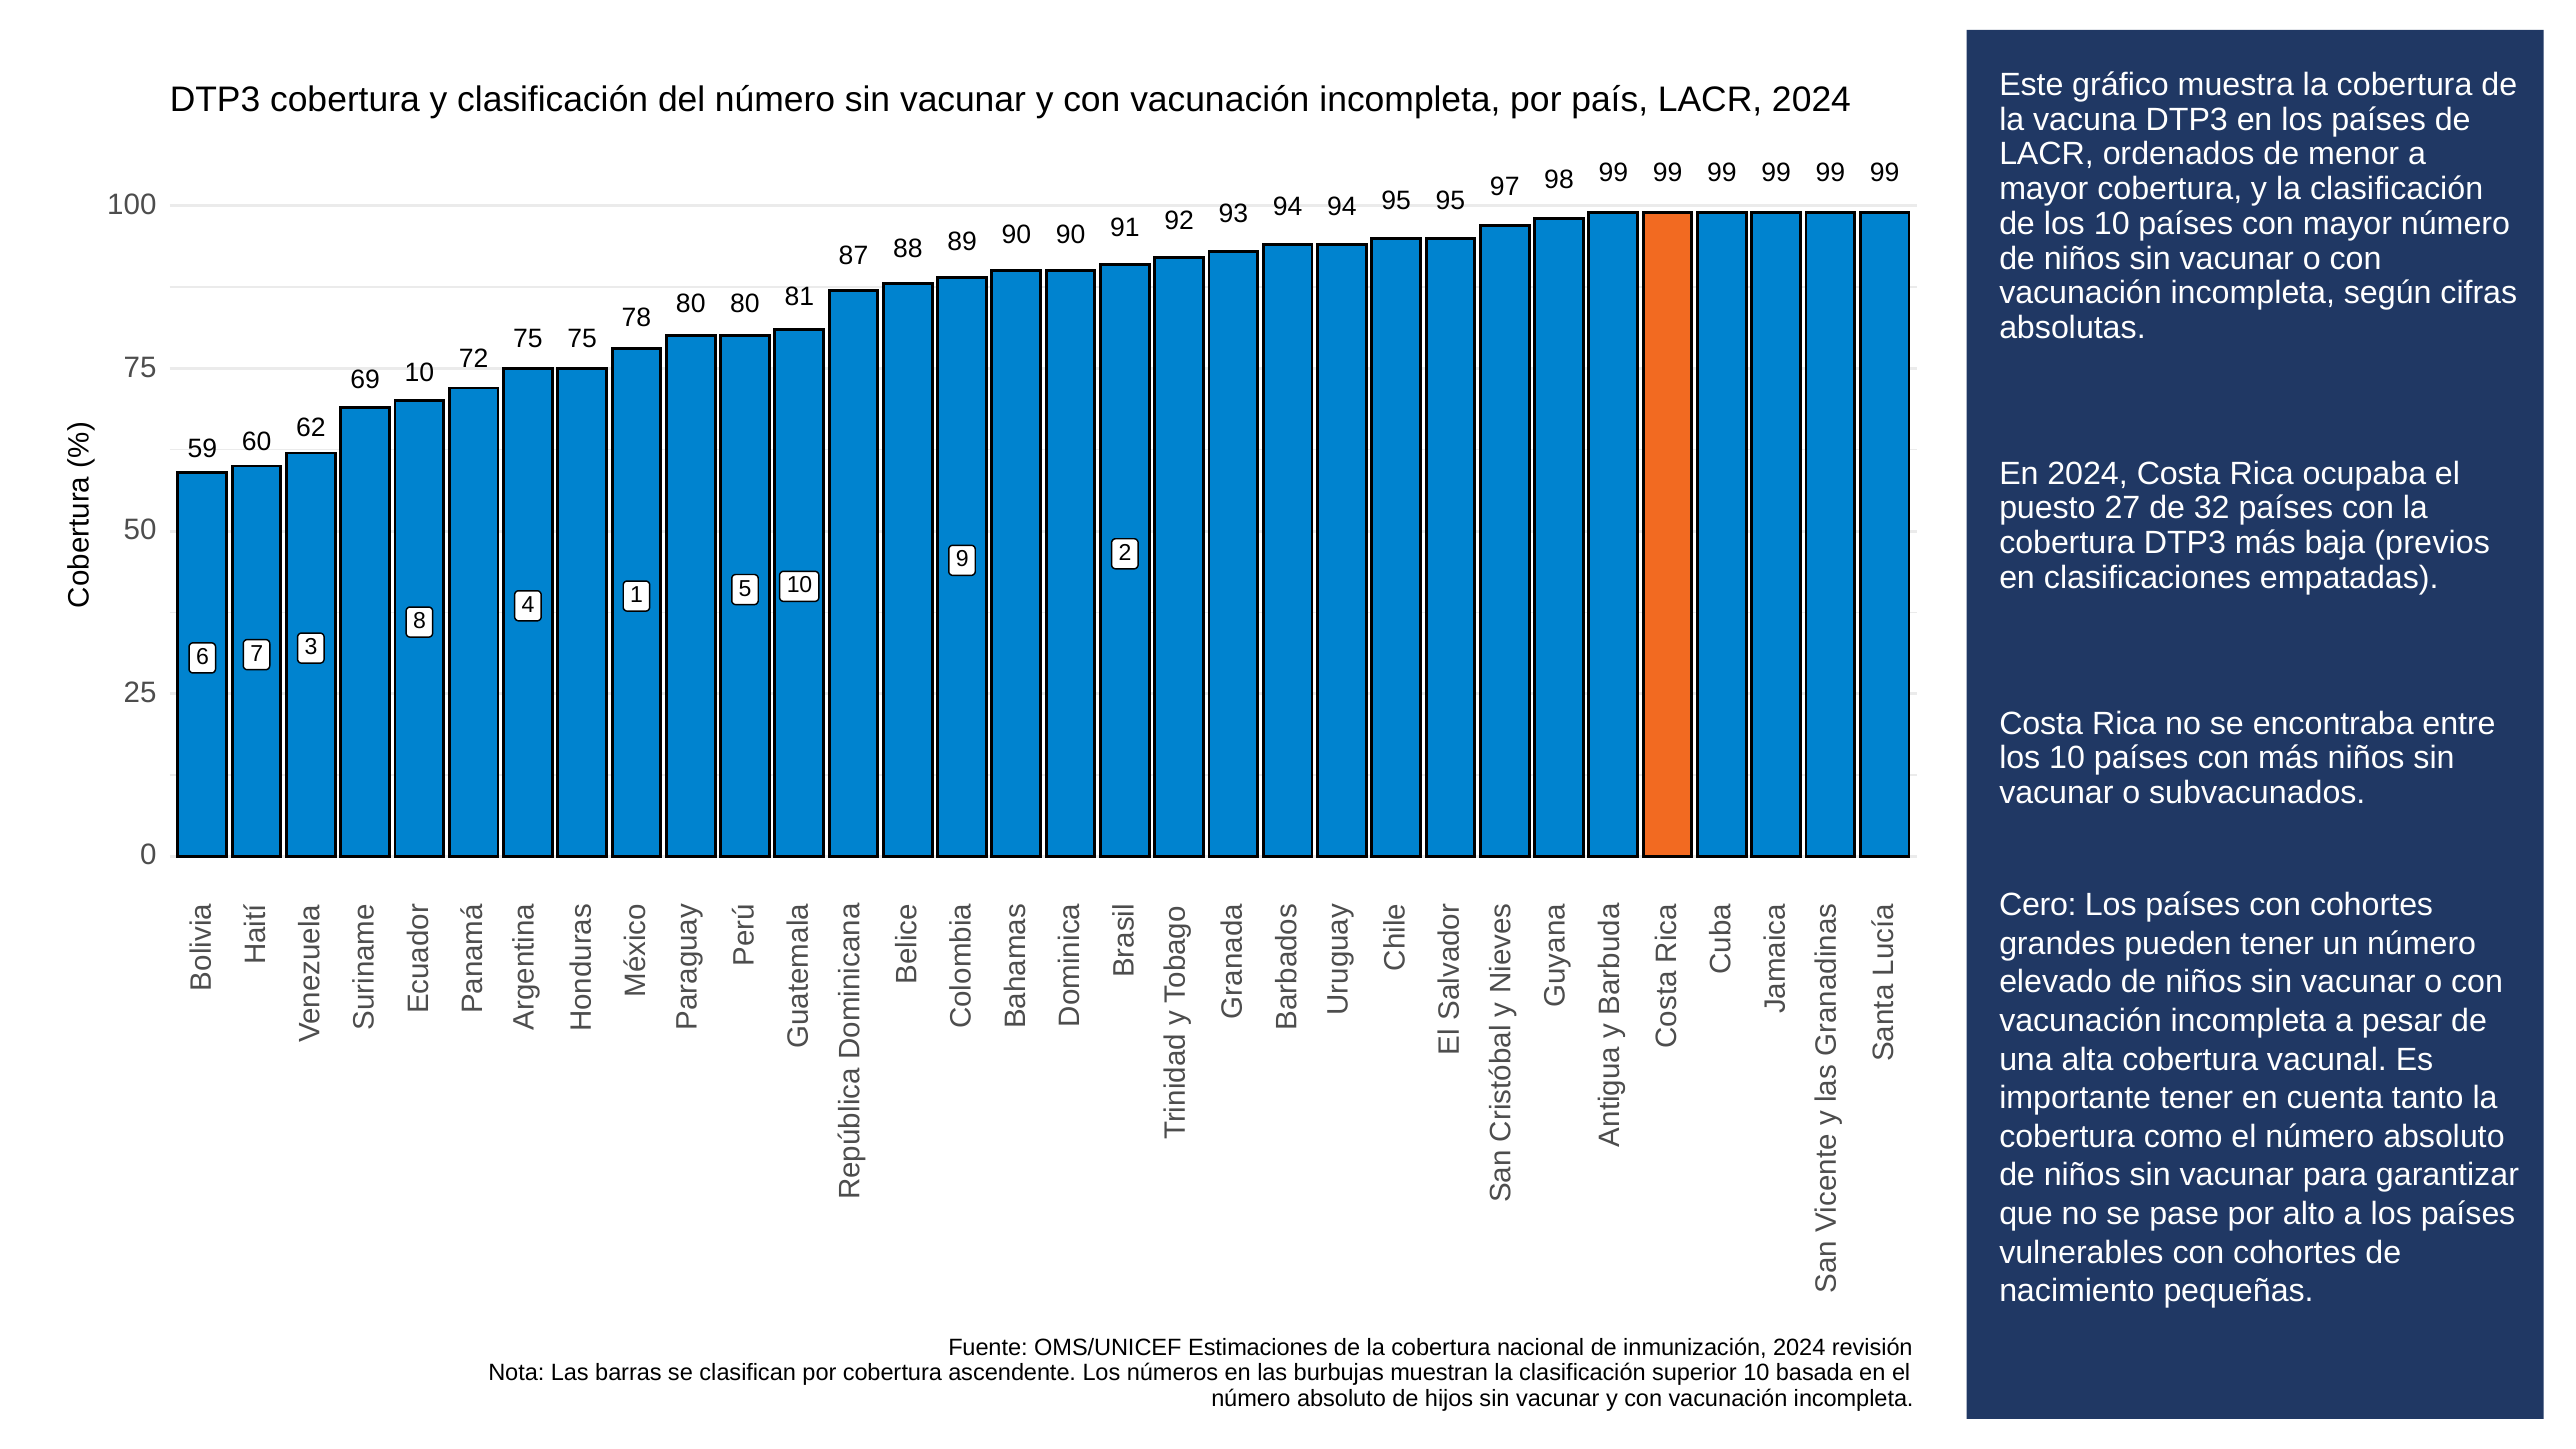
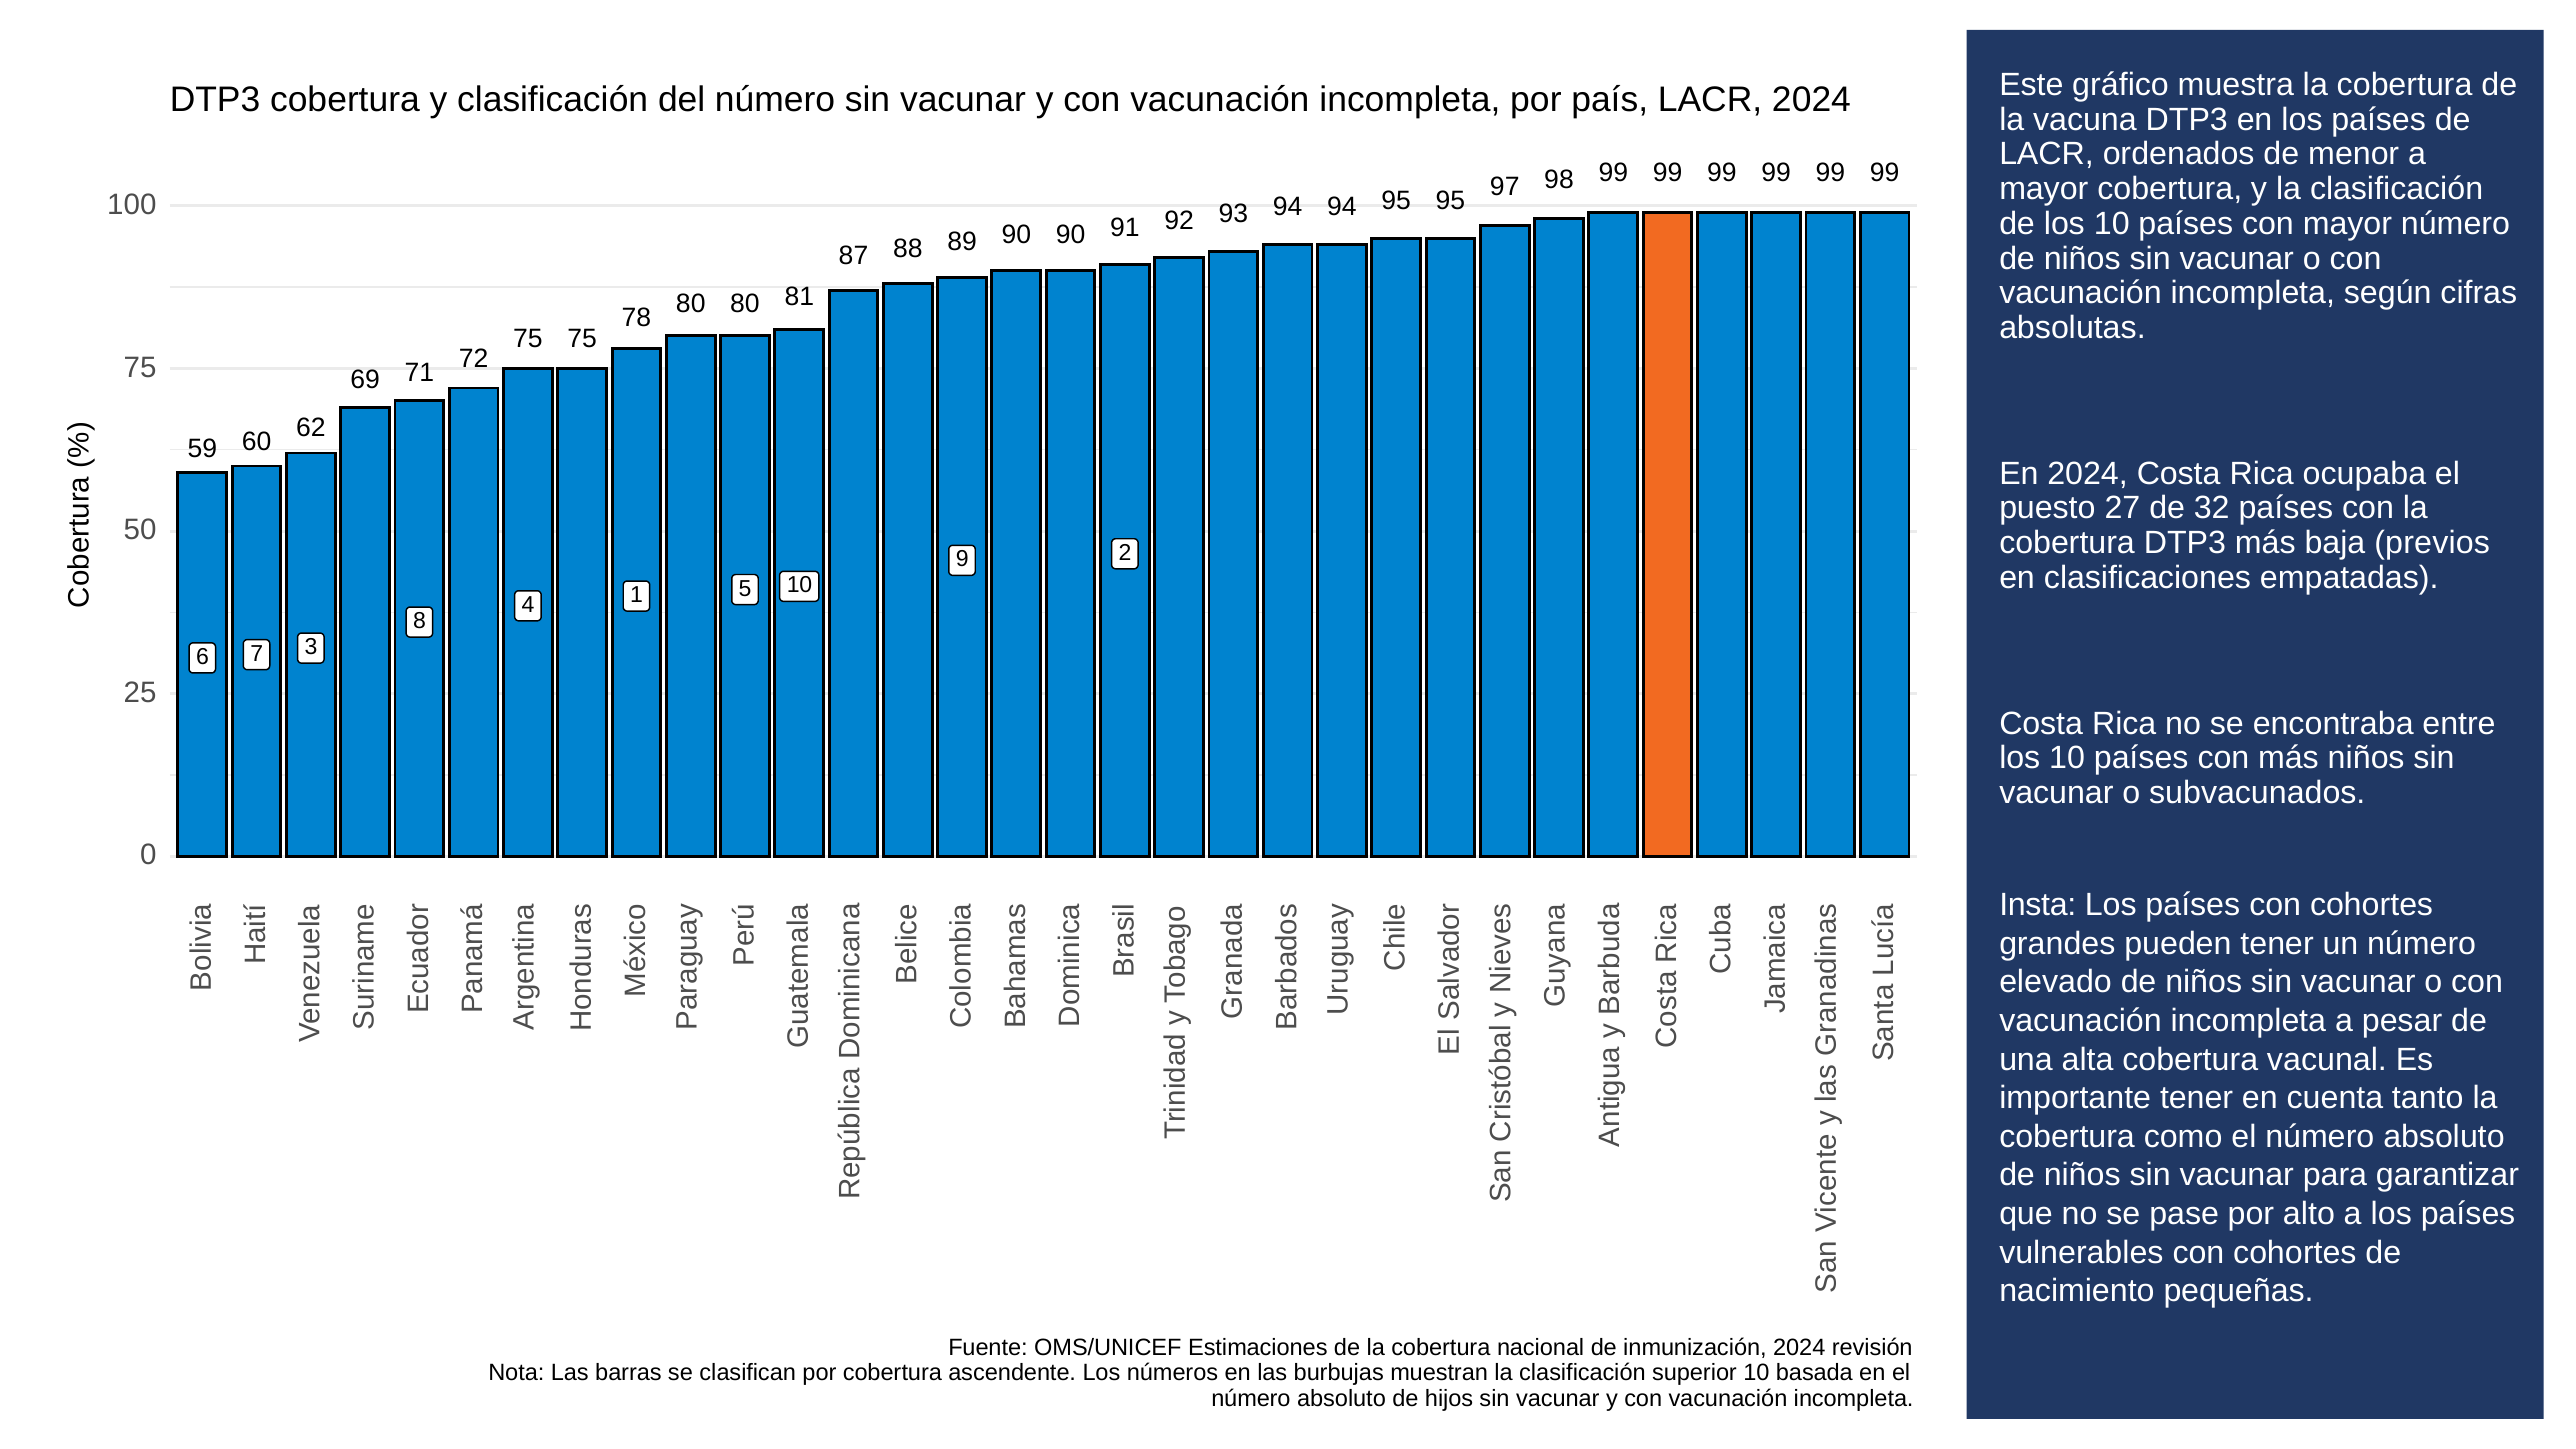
69 10: 10 -> 71
Cero: Cero -> Insta
